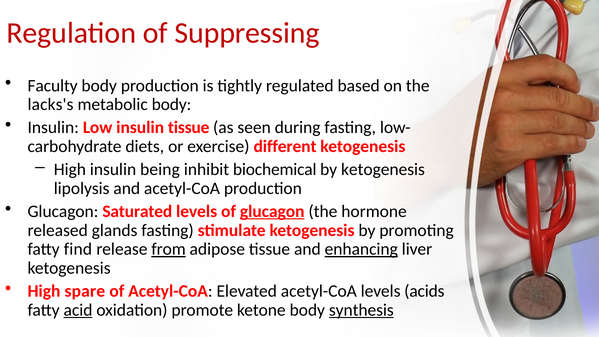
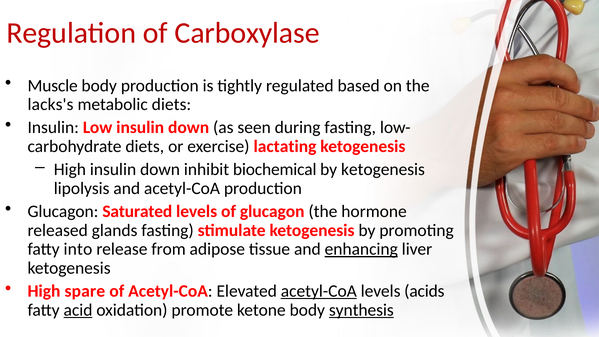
Suppressing: Suppressing -> Carboxylase
Faculty: Faculty -> Muscle
metabolic body: body -> diets
Low insulin tissue: tissue -> down
different: different -> lactating
High insulin being: being -> down
glucagon at (272, 211) underline: present -> none
find: find -> into
from underline: present -> none
acetyl-CoA at (319, 291) underline: none -> present
